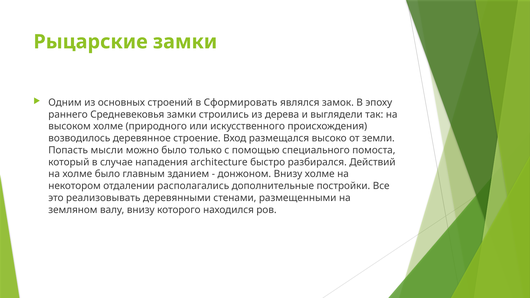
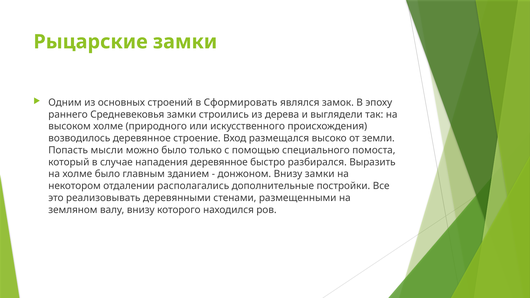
нападения architecture: architecture -> деревянное
Действий: Действий -> Выразить
Внизу холме: холме -> замки
